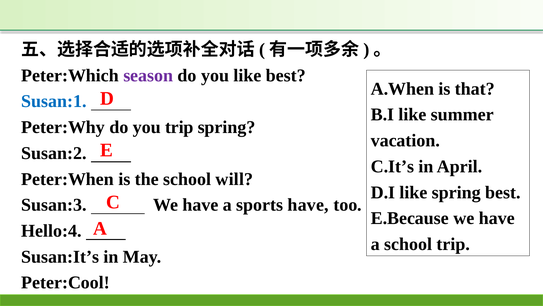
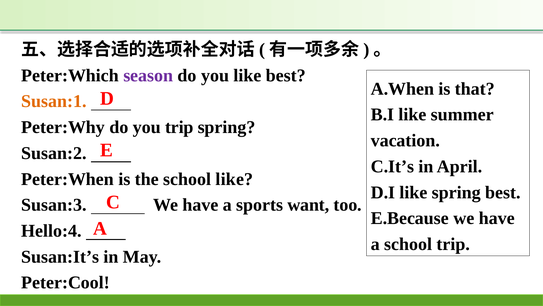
Susan:1 colour: blue -> orange
school will: will -> like
sports have: have -> want
